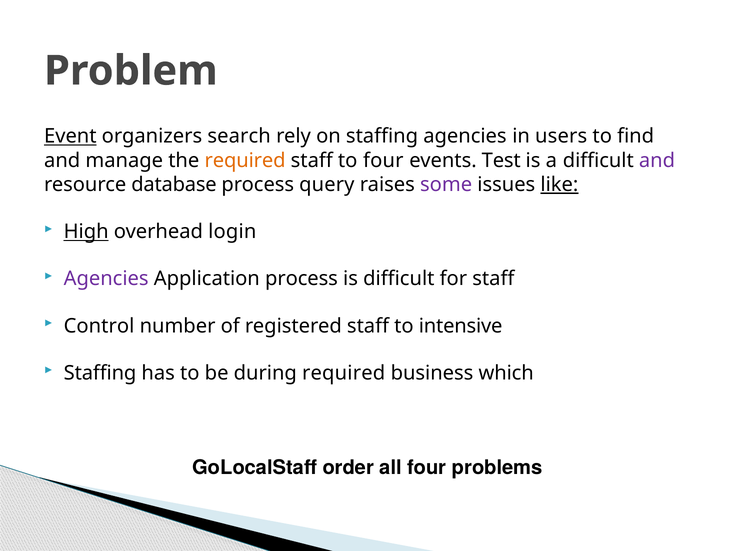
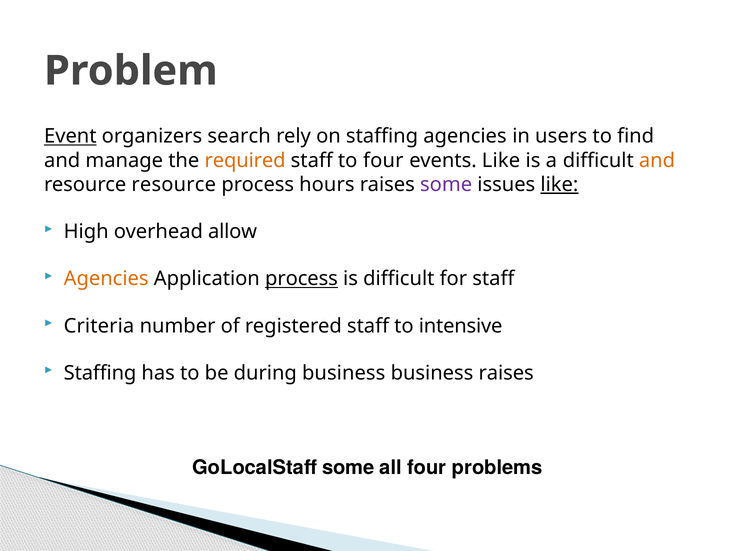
events Test: Test -> Like
and at (657, 160) colour: purple -> orange
resource database: database -> resource
query: query -> hours
High underline: present -> none
login: login -> allow
Agencies at (106, 279) colour: purple -> orange
process at (301, 279) underline: none -> present
Control: Control -> Criteria
during required: required -> business
business which: which -> raises
GoLocalStaff order: order -> some
